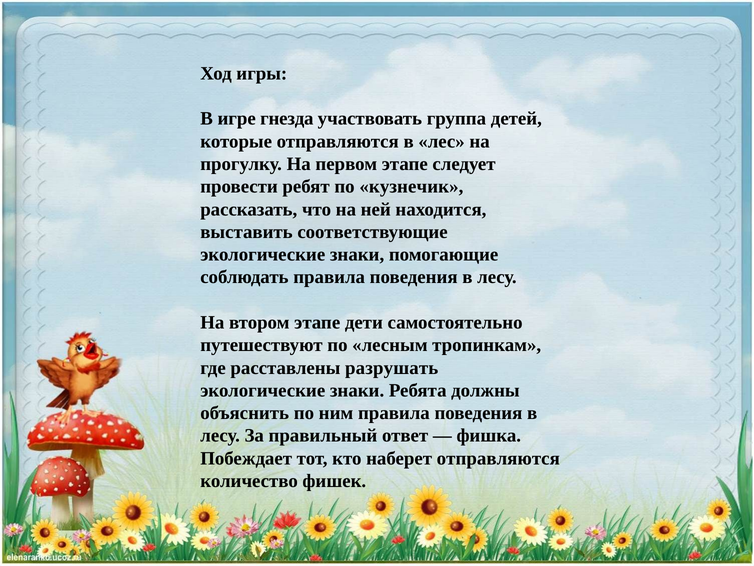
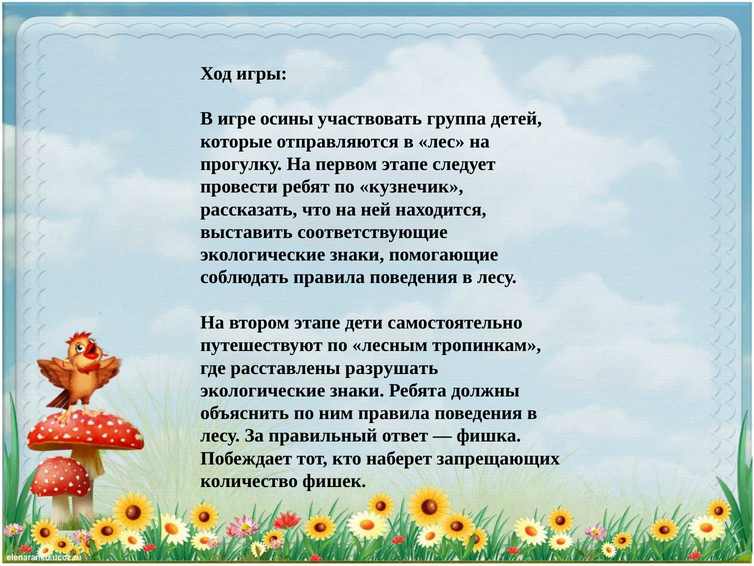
гнезда: гнезда -> осины
наберет отправляются: отправляются -> запрещающих
